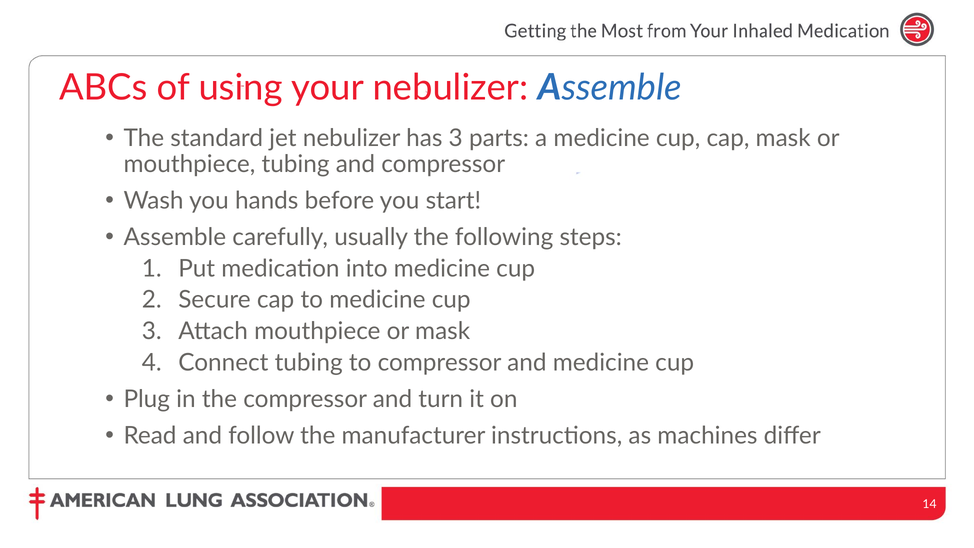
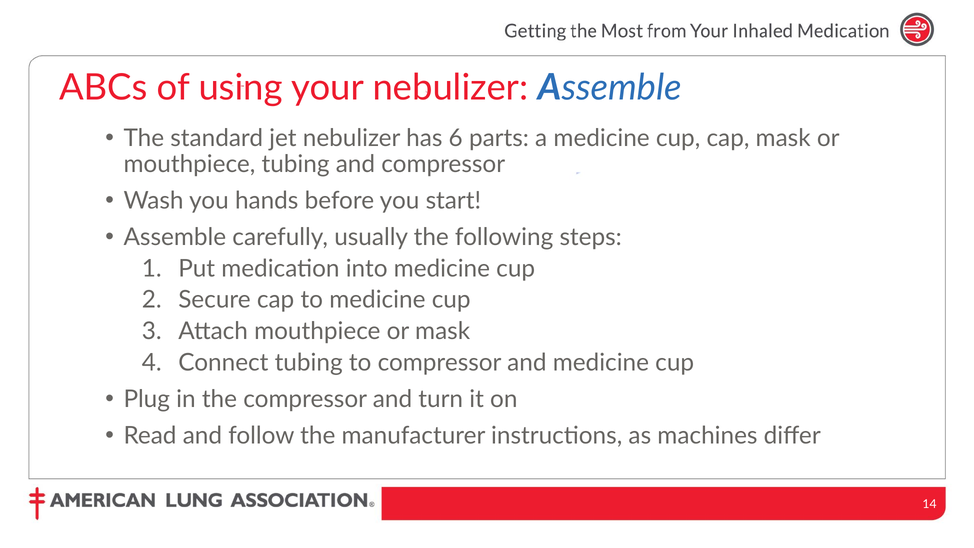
has 3: 3 -> 6
